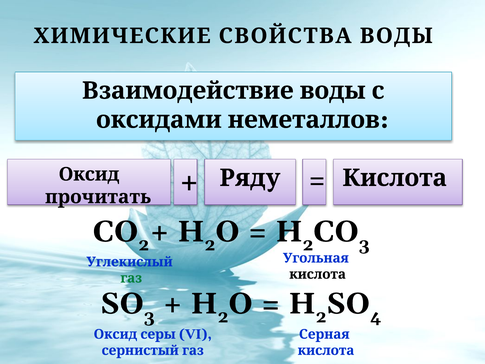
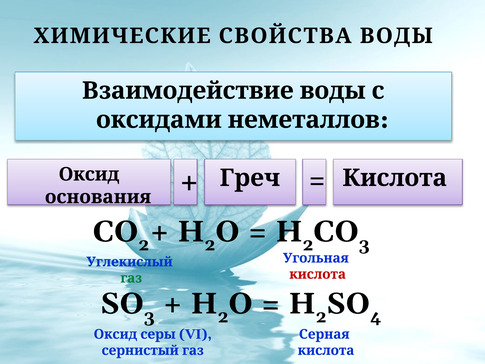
Ряду: Ряду -> Греч
прочитать: прочитать -> основания
кислота at (318, 274) colour: black -> red
